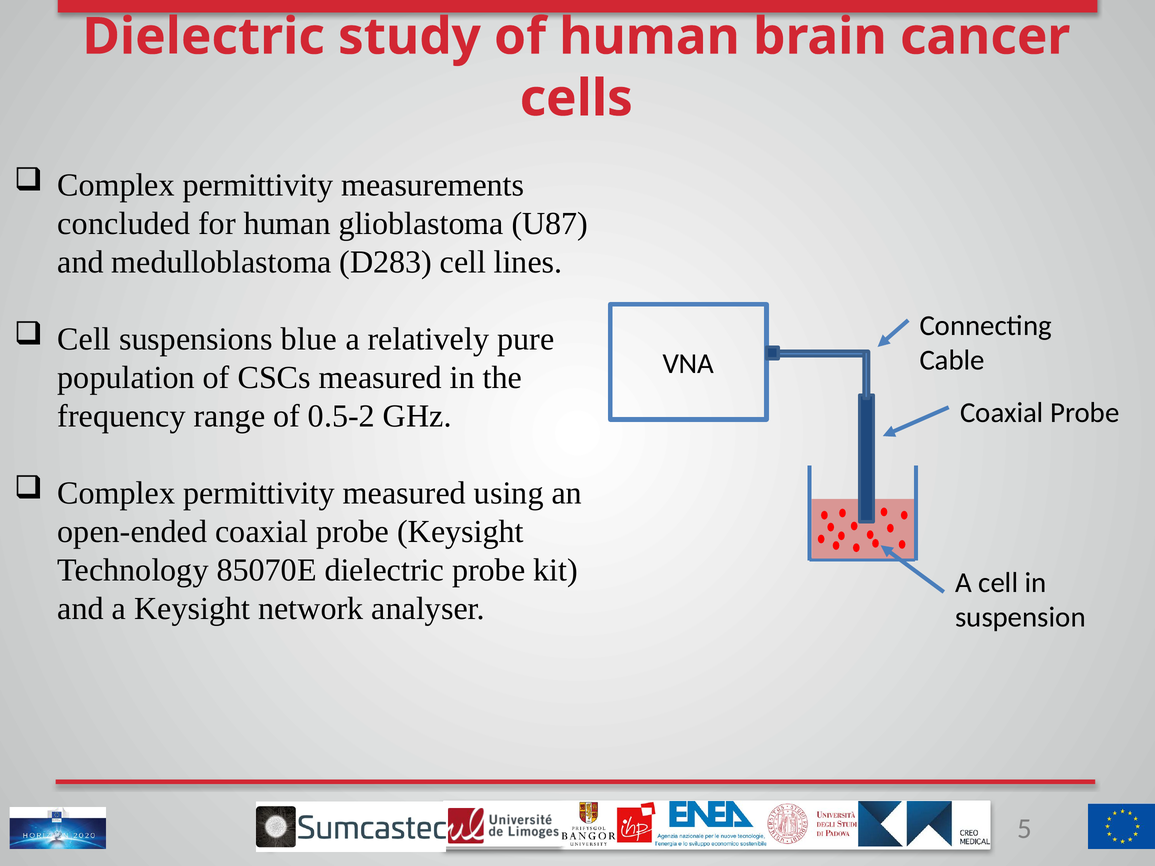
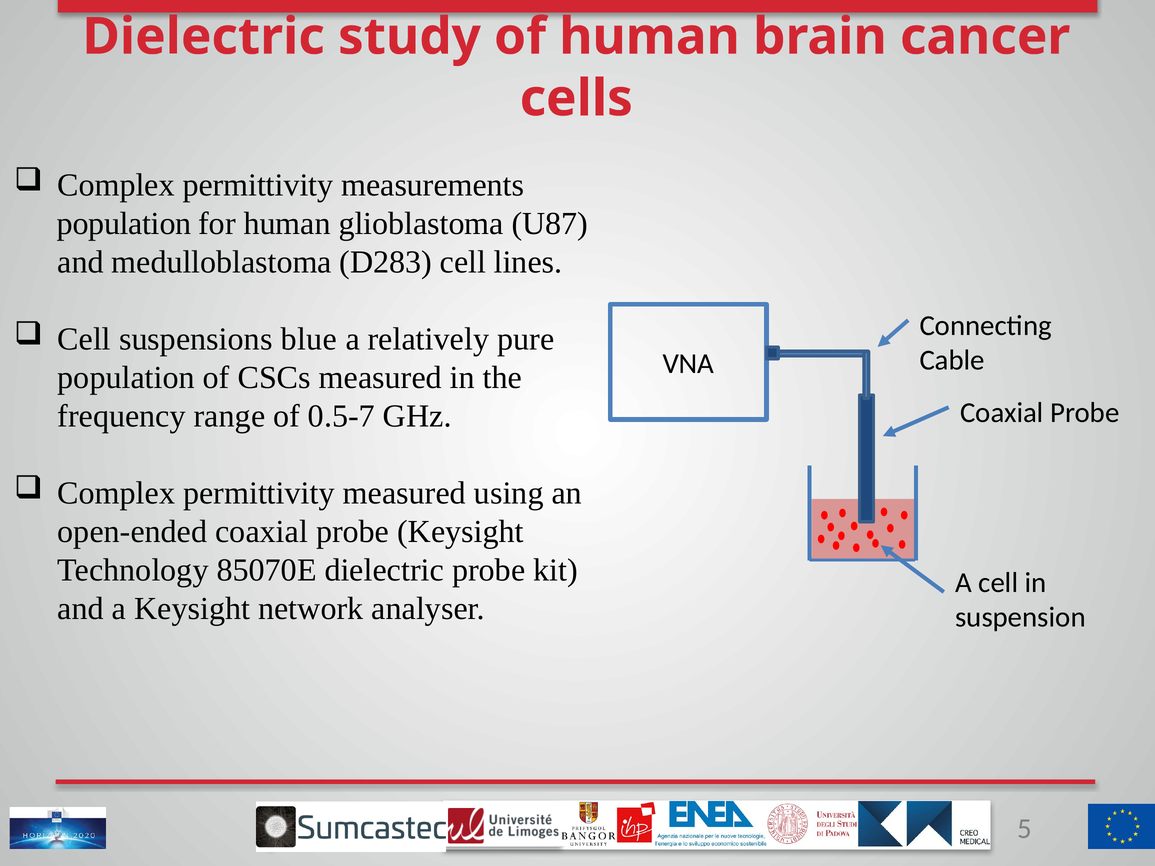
concluded at (124, 224): concluded -> population
0.5-2: 0.5-2 -> 0.5-7
